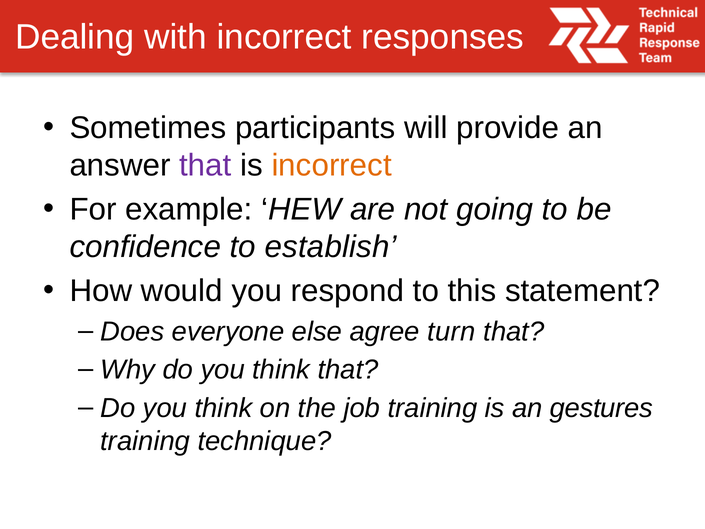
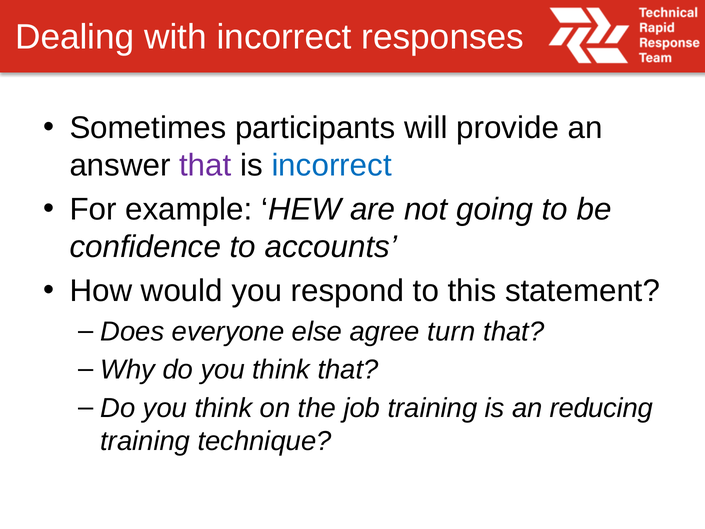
incorrect at (332, 165) colour: orange -> blue
establish: establish -> accounts
gestures: gestures -> reducing
